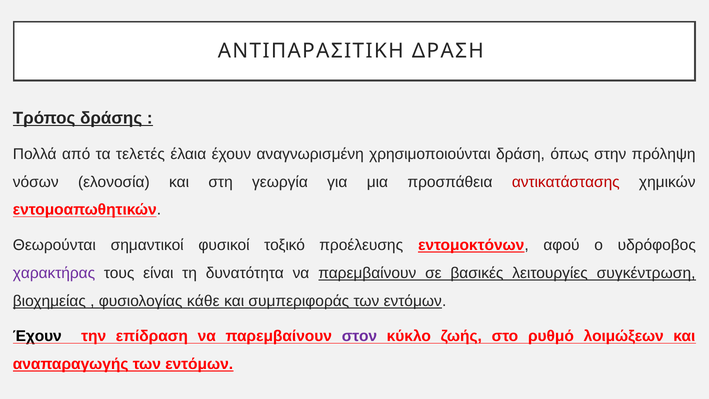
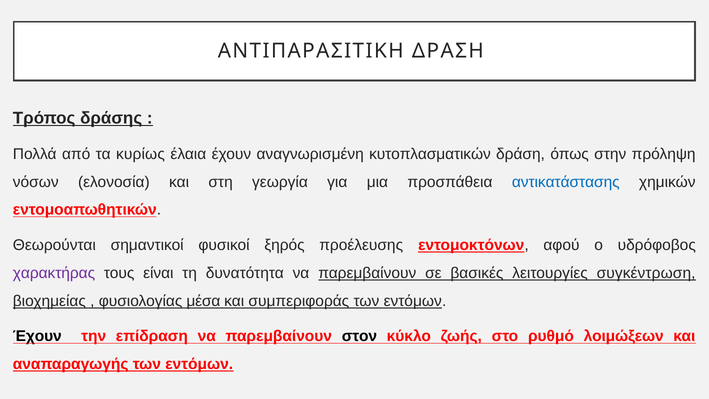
τελετές: τελετές -> κυρίως
χρησιμοποιούνται: χρησιμοποιούνται -> κυτοπλασματικών
αντικατάστασης colour: red -> blue
τοξικό: τοξικό -> ξηρός
κάθε: κάθε -> μέσα
στον colour: purple -> black
